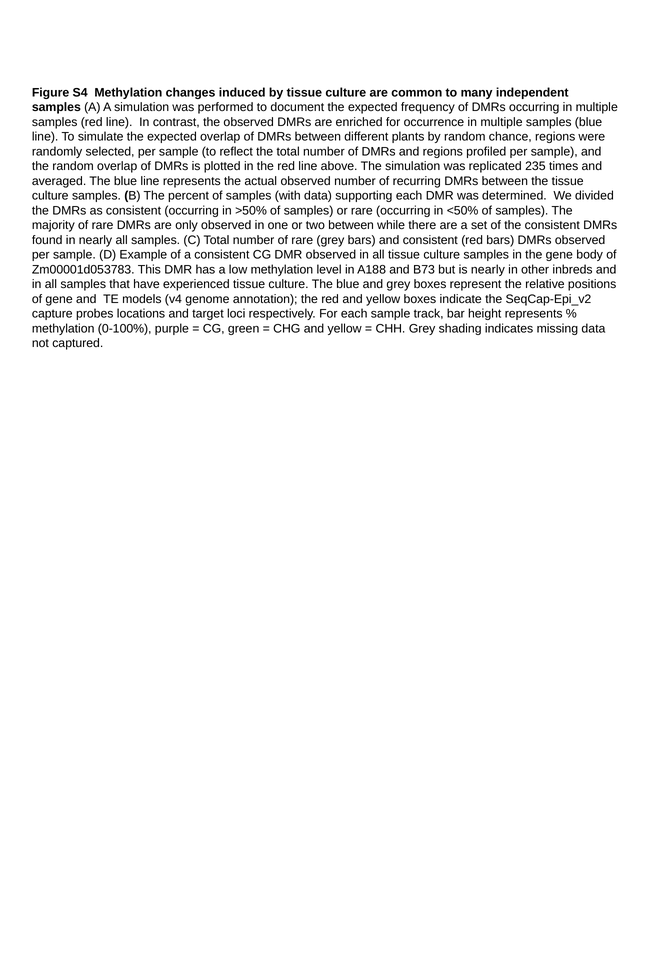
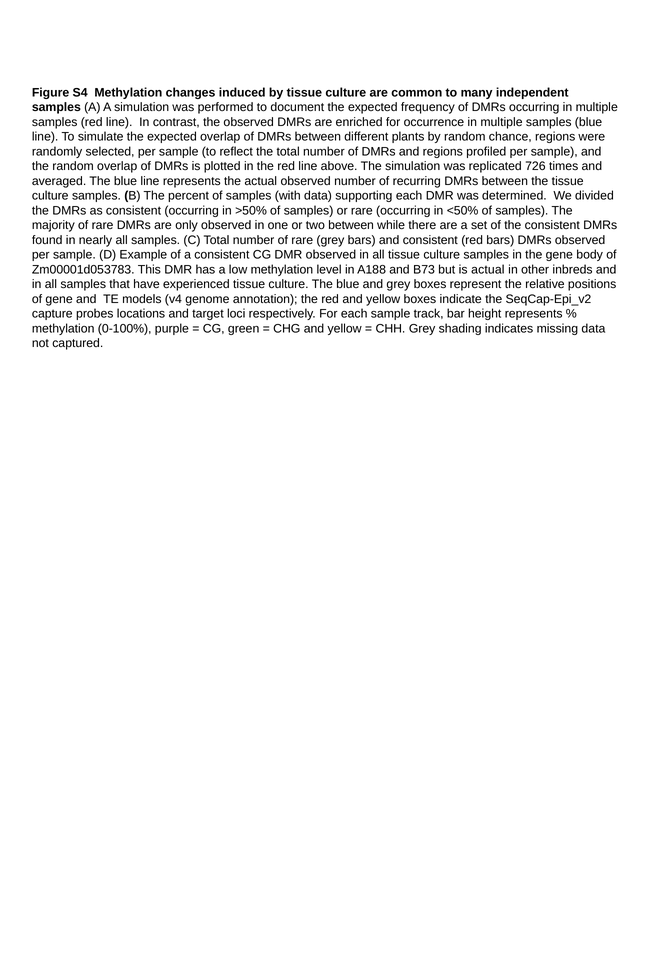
235: 235 -> 726
is nearly: nearly -> actual
